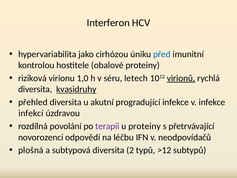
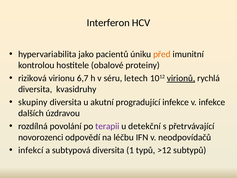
cirhózou: cirhózou -> pacientů
před colour: blue -> orange
1,0: 1,0 -> 6,7
kvasidruhy underline: present -> none
přehled: přehled -> skupiny
infekcí: infekcí -> dalších
u proteiny: proteiny -> detekční
plošná: plošná -> infekcí
2: 2 -> 1
